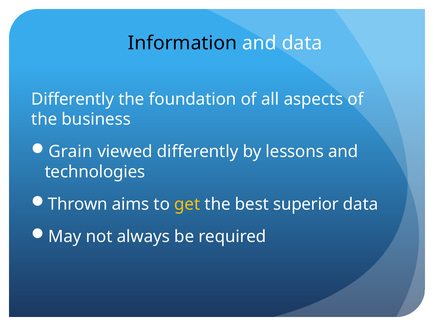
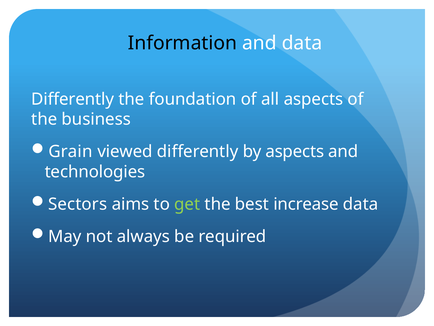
by lessons: lessons -> aspects
Thrown: Thrown -> Sectors
get colour: yellow -> light green
superior: superior -> increase
